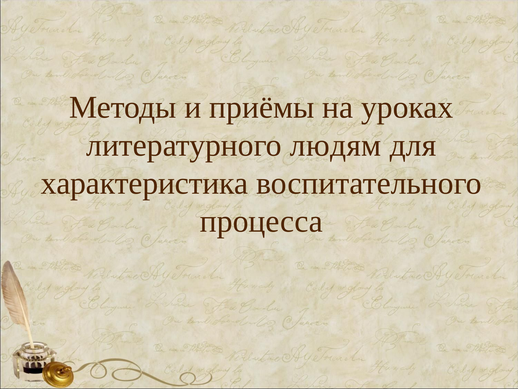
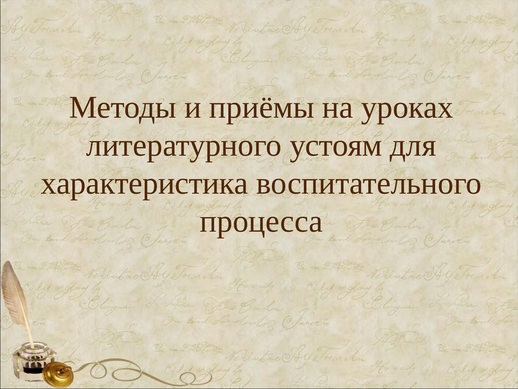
людям: людям -> устоям
